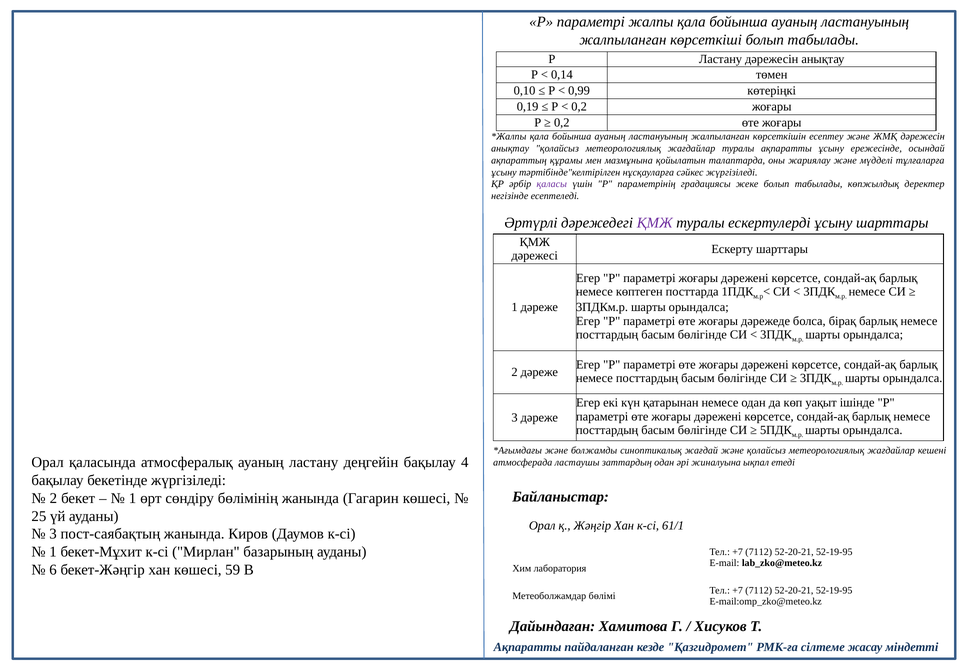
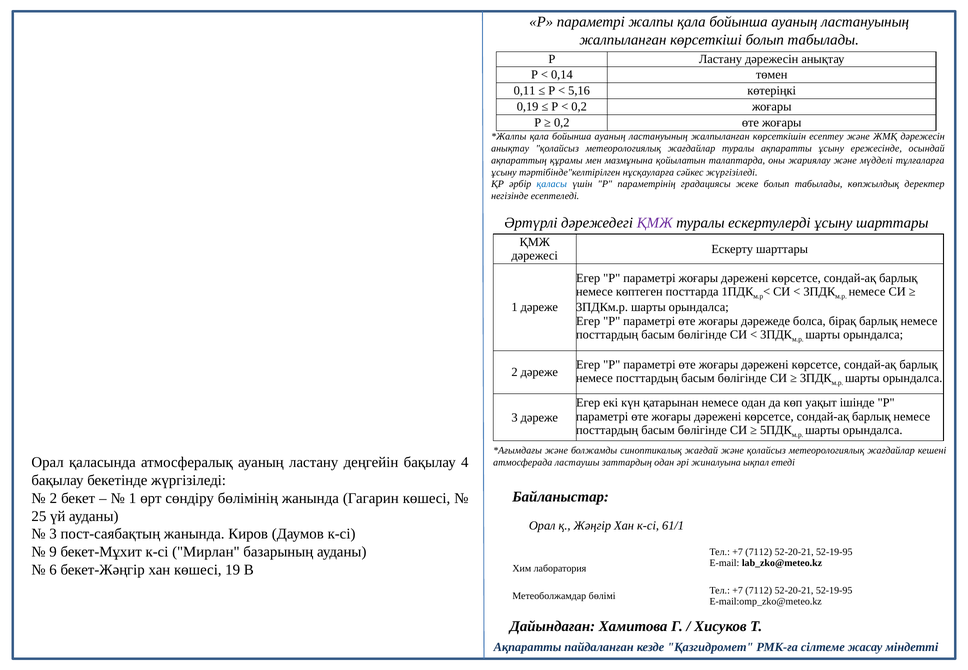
0,10: 0,10 -> 0,11
0,99: 0,99 -> 5,16
қаласы colour: purple -> blue
1 at (53, 552): 1 -> 9
59: 59 -> 19
